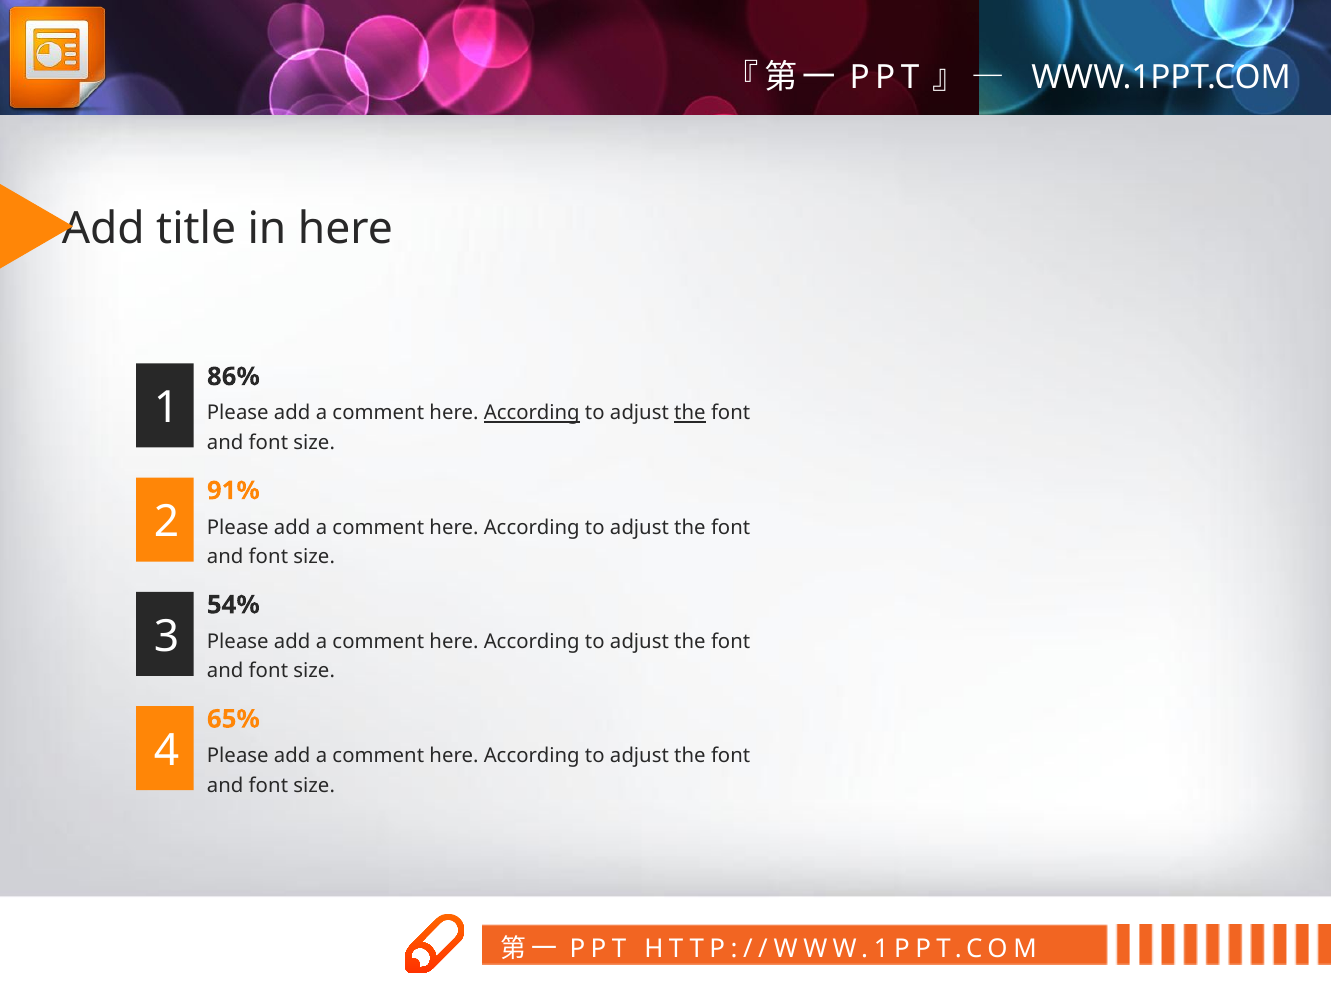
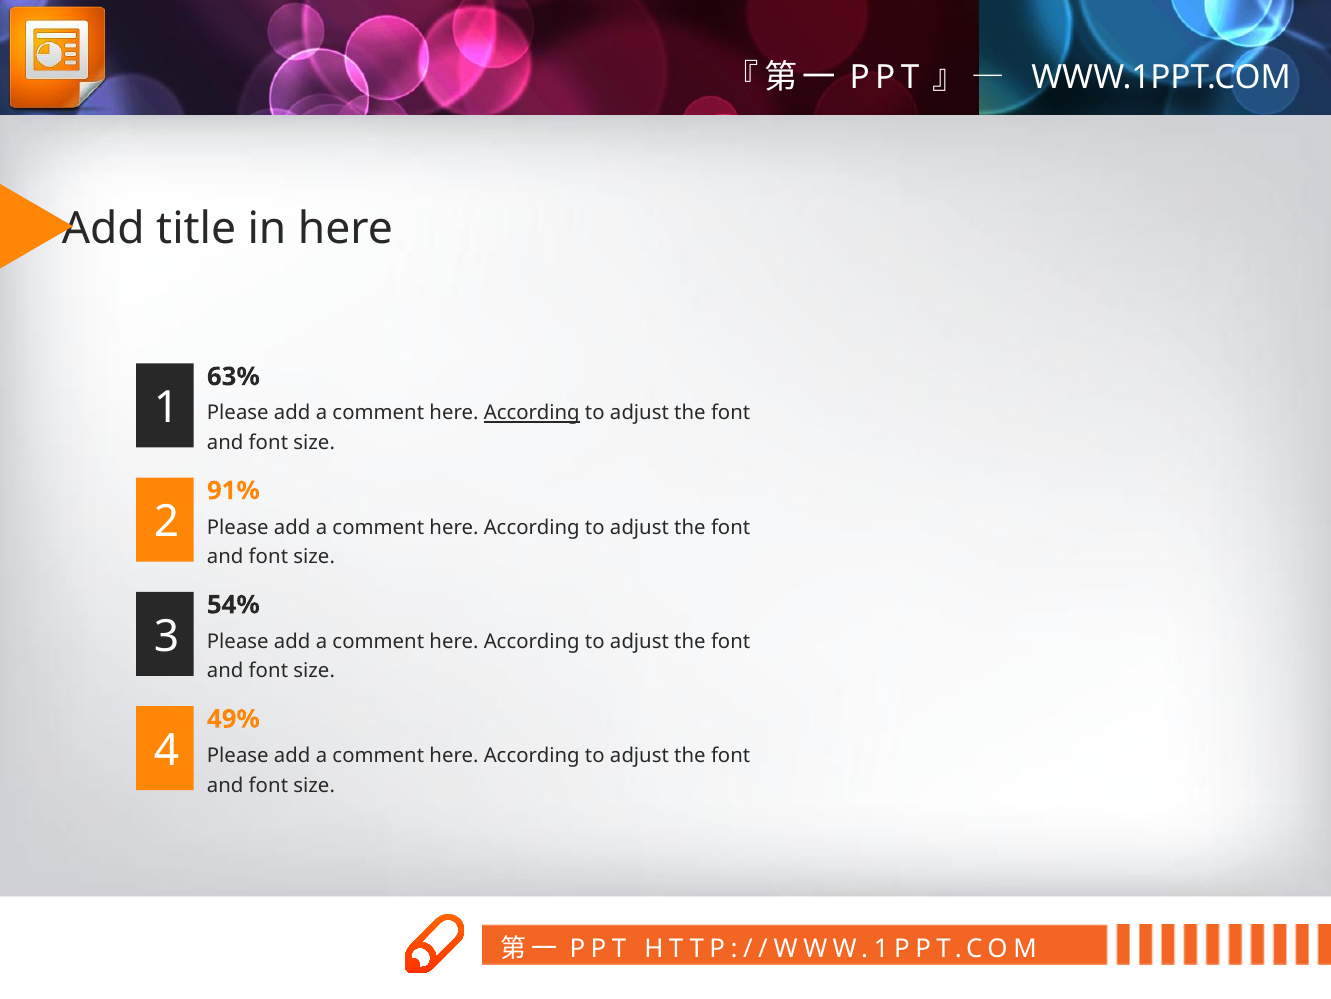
86%: 86% -> 63%
the at (690, 413) underline: present -> none
65%: 65% -> 49%
